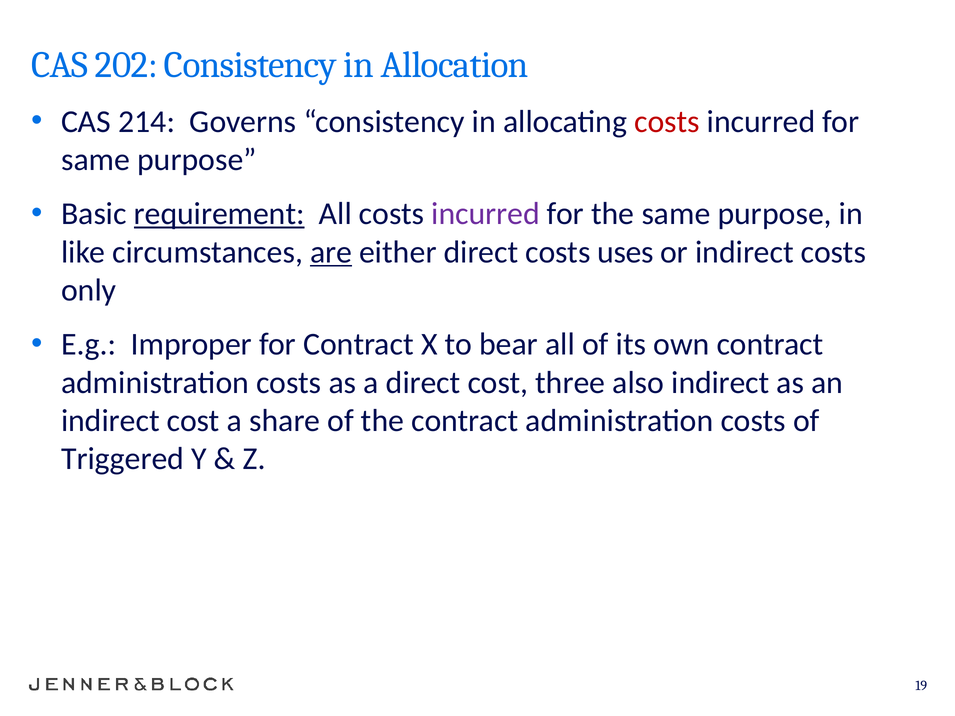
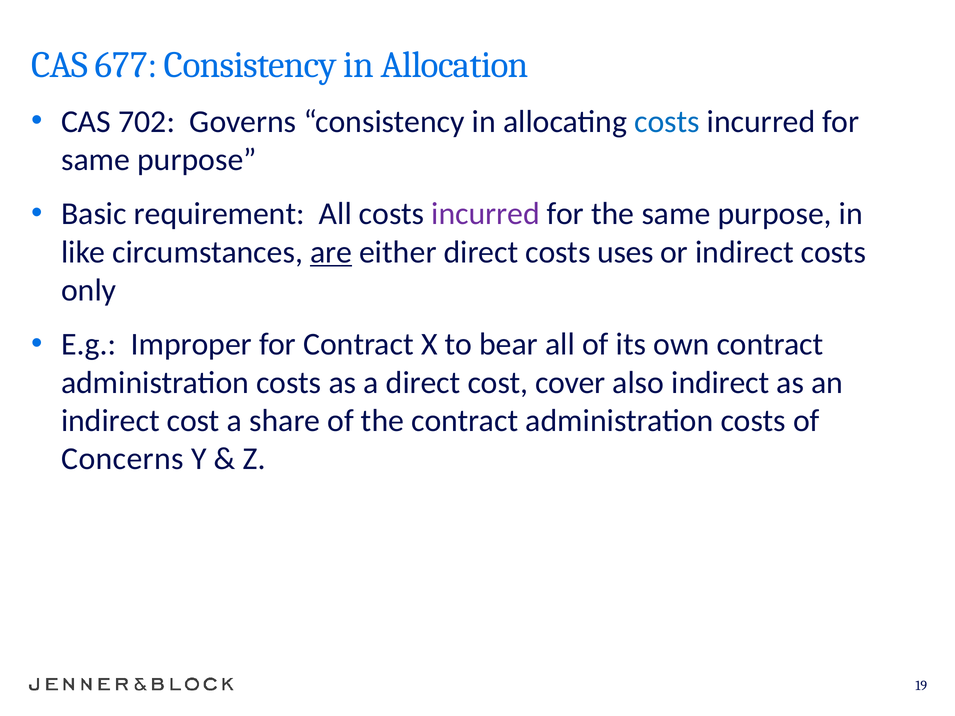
202: 202 -> 677
214: 214 -> 702
costs at (667, 122) colour: red -> blue
requirement underline: present -> none
three: three -> cover
Triggered: Triggered -> Concerns
